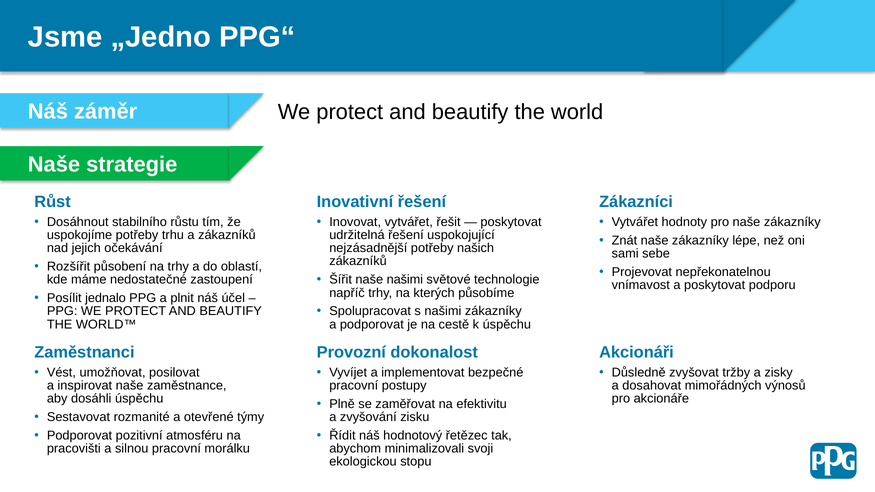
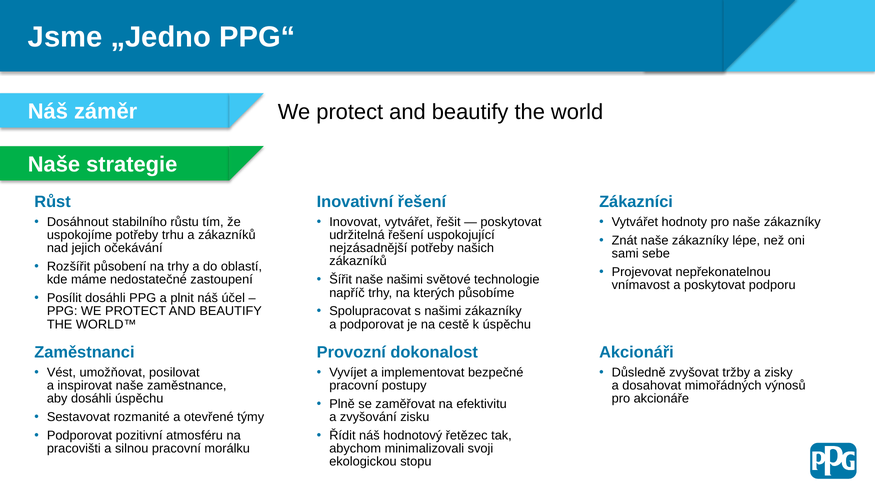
Posílit jednalo: jednalo -> dosáhli
